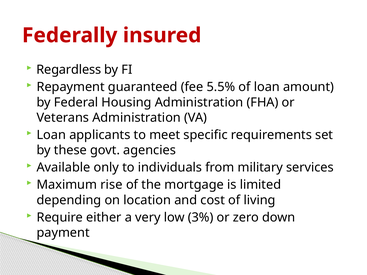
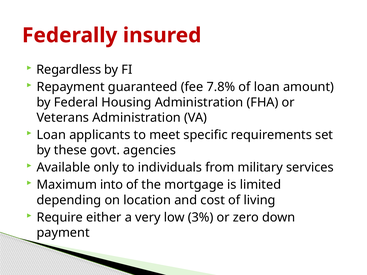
5.5%: 5.5% -> 7.8%
rise: rise -> into
